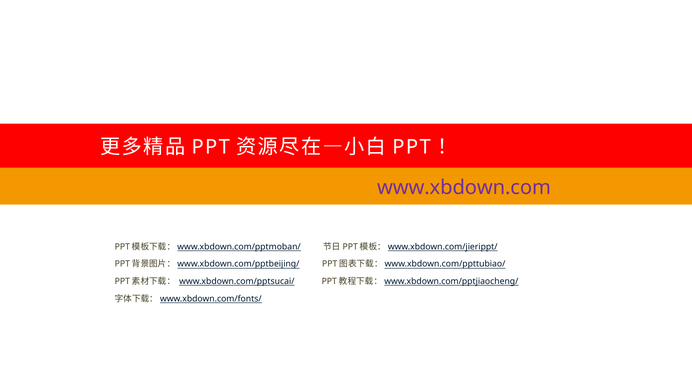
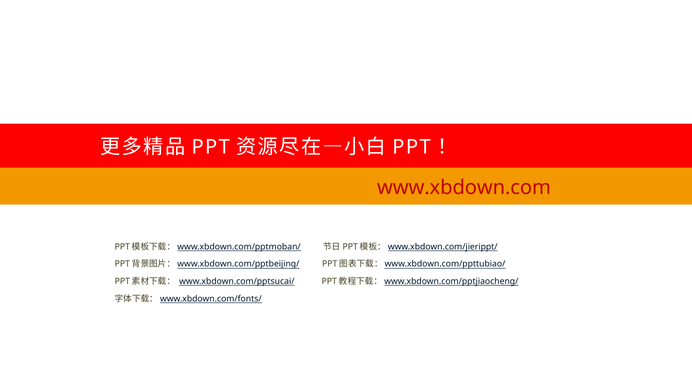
www.xbdown.com colour: purple -> red
